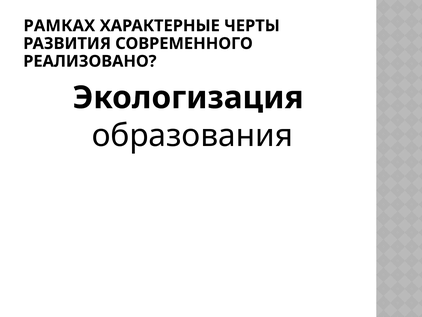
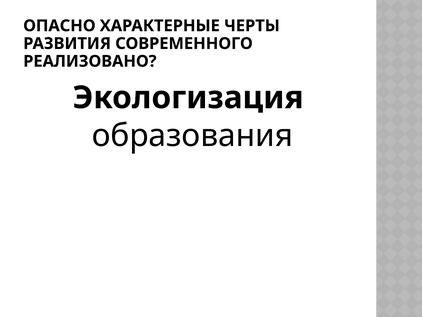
РАМКАХ: РАМКАХ -> ОПАСНО
